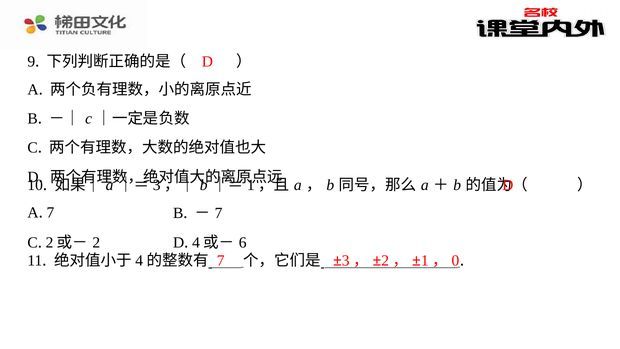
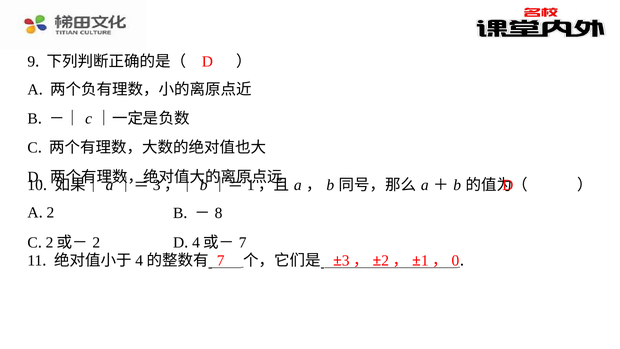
7 at (50, 212): 7 -> 2
7 at (219, 213): 7 -> 8
6 at (243, 242): 6 -> 7
